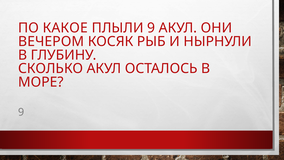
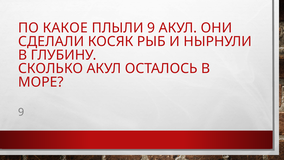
ВЕЧЕРОМ: ВЕЧЕРОМ -> СДЕЛАЛИ
